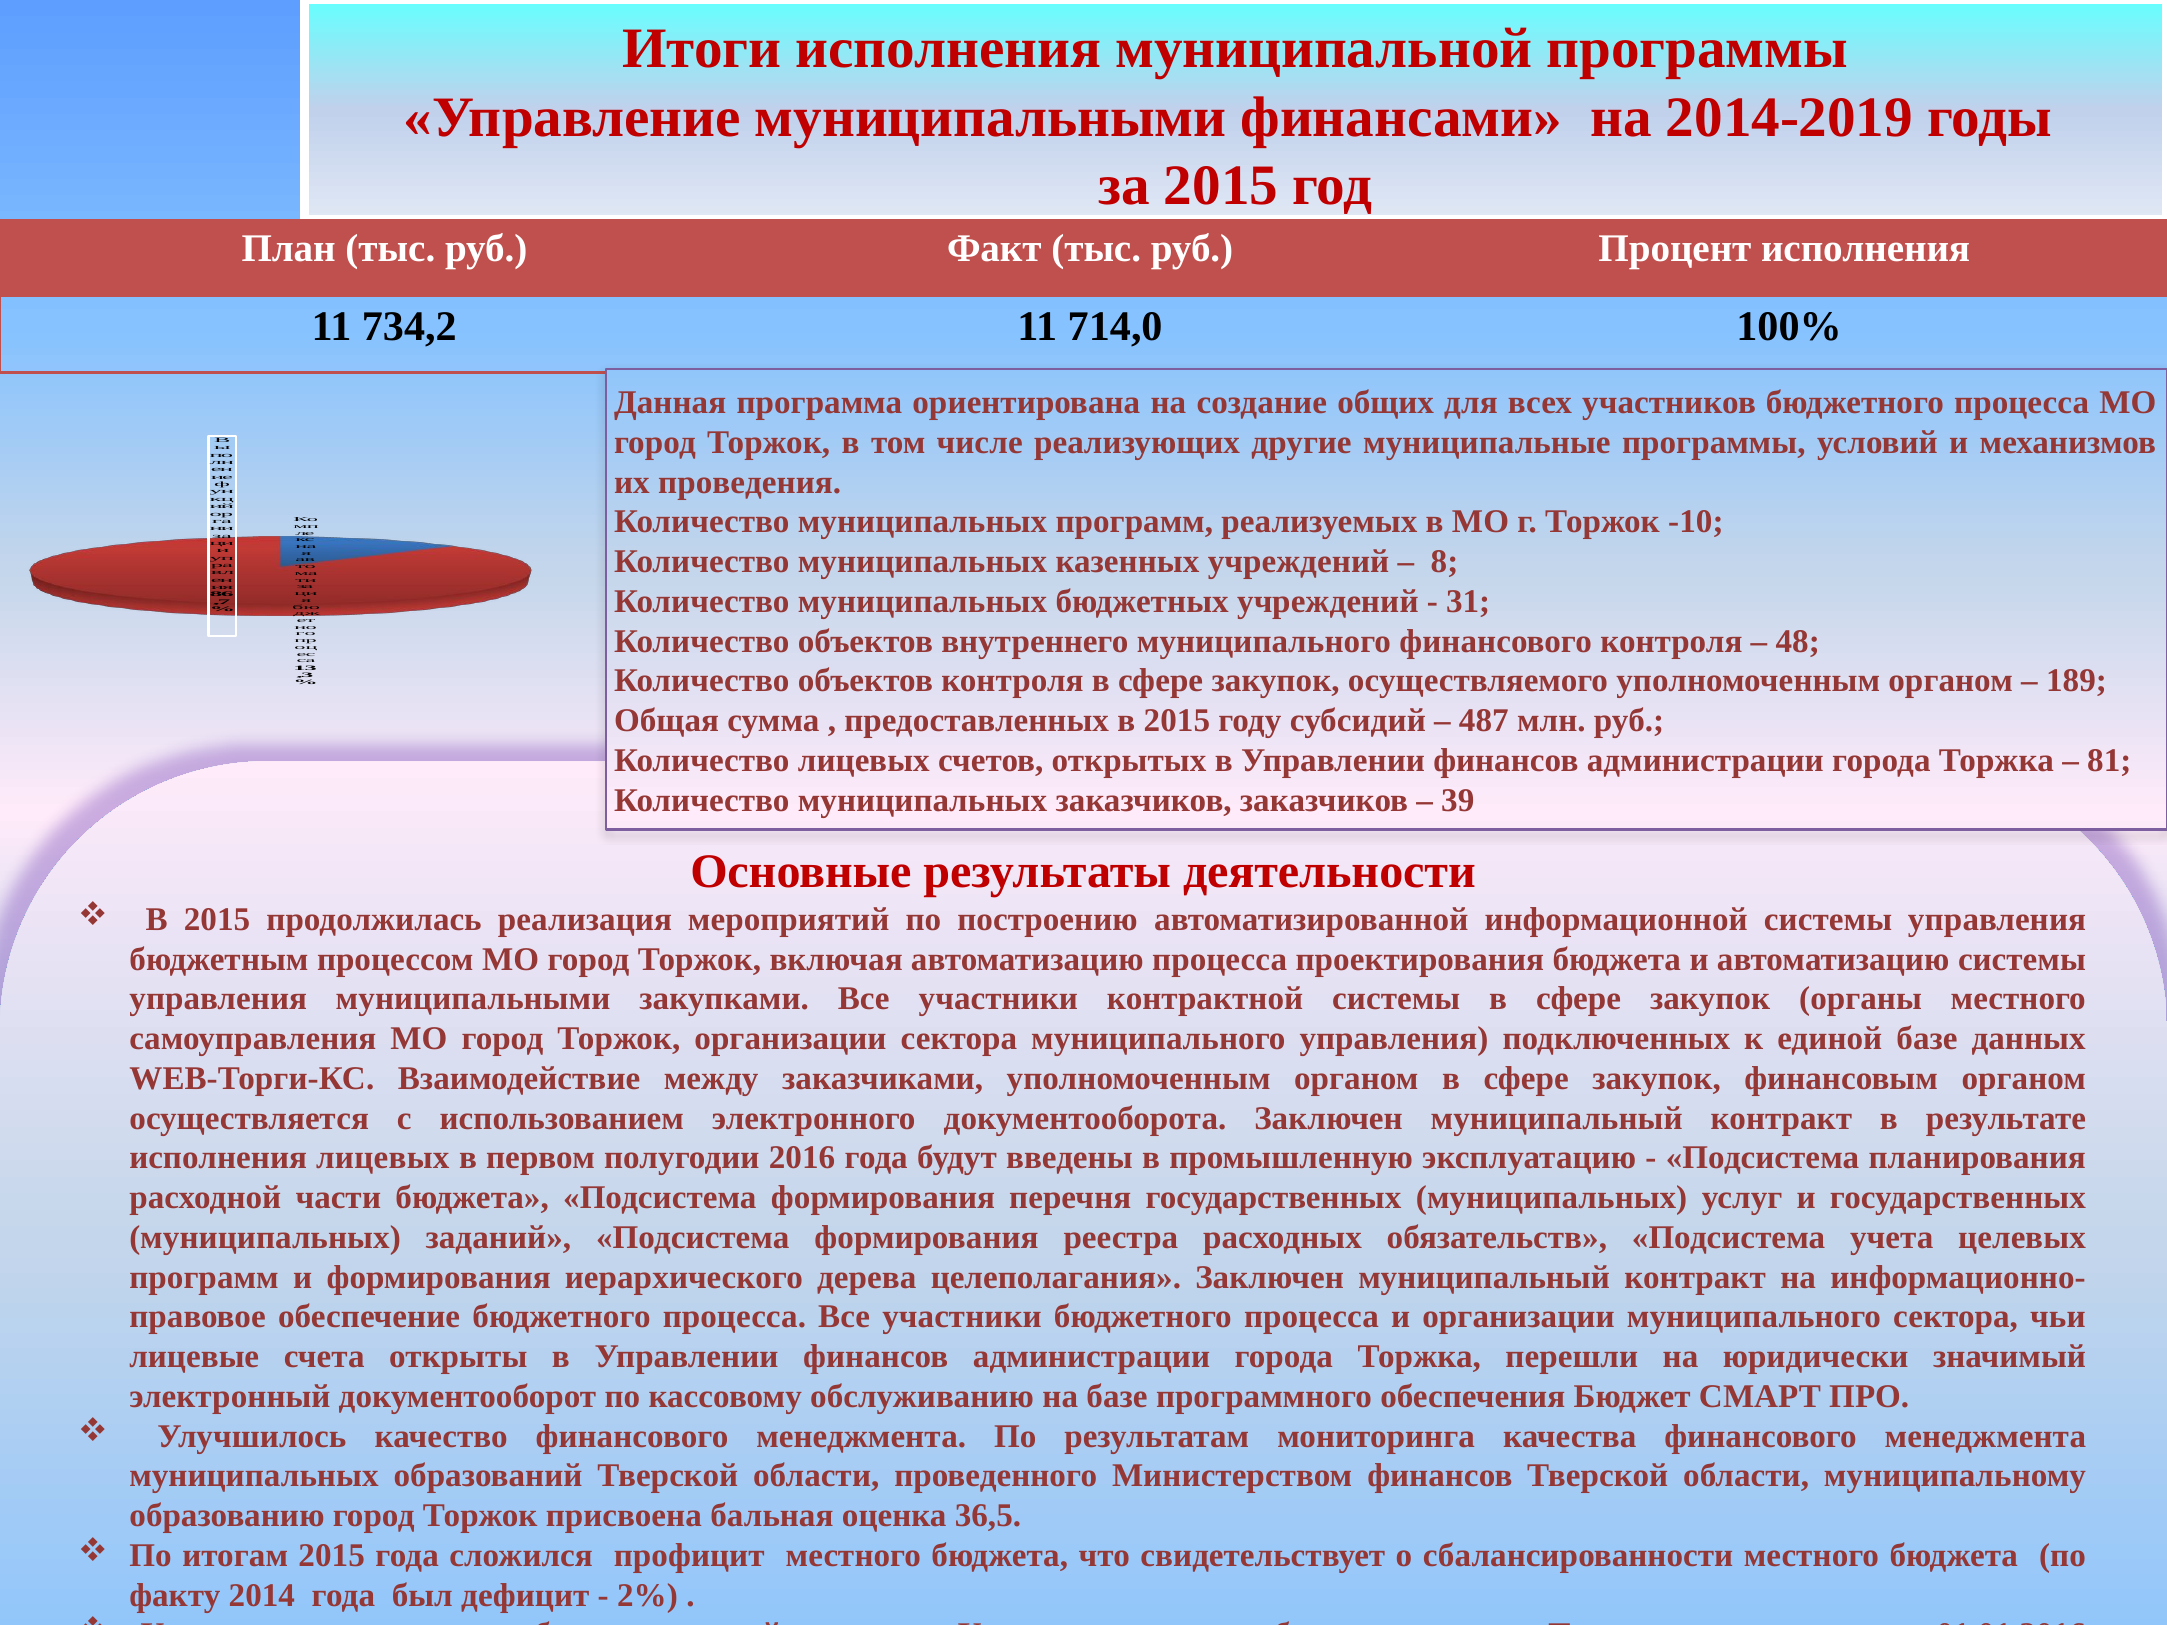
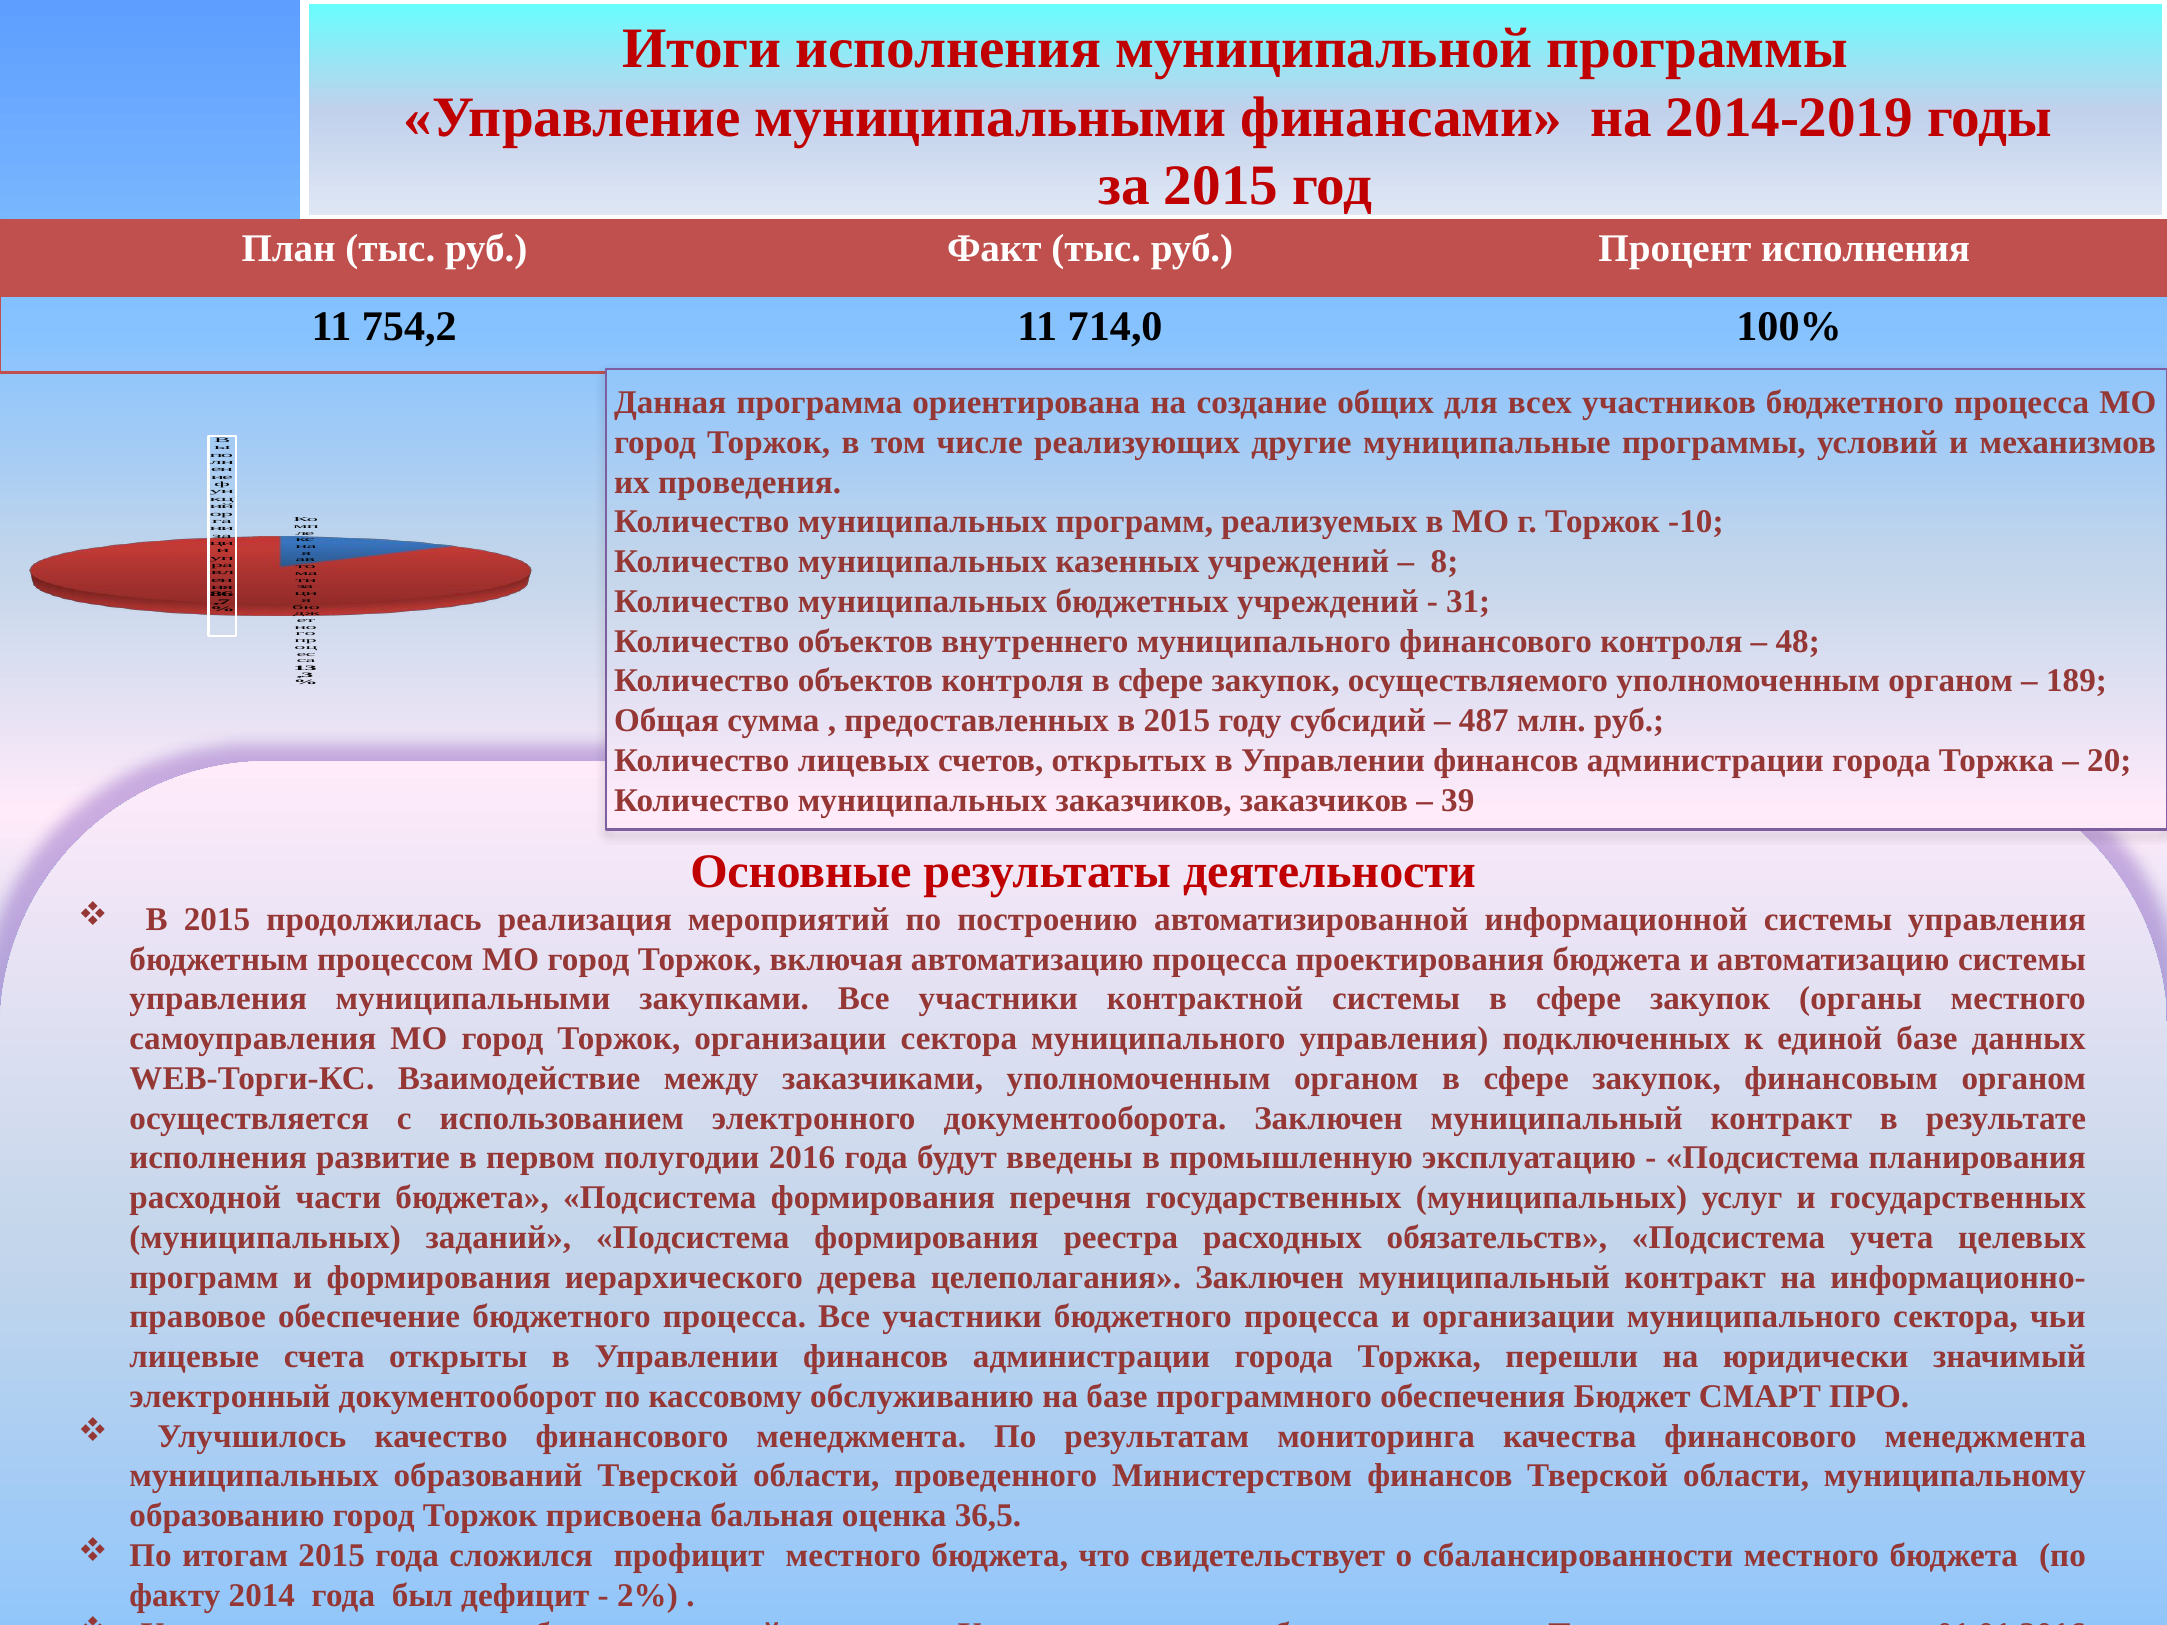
734,2: 734,2 -> 754,2
81: 81 -> 20
исполнения лицевых: лицевых -> развитие
